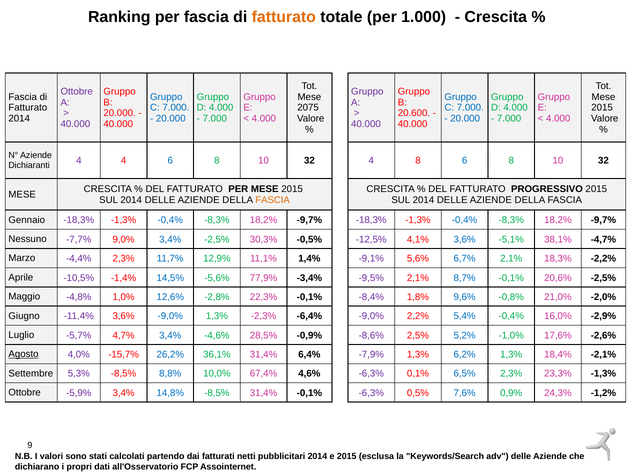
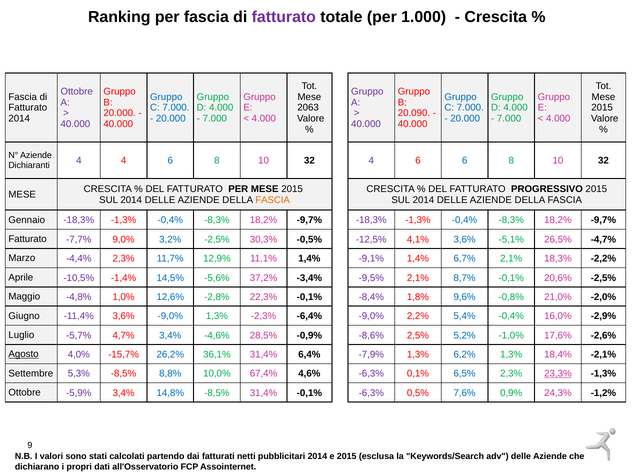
fatturato at (284, 17) colour: orange -> purple
2075: 2075 -> 2063
20.600: 20.600 -> 20.090
32 4 8: 8 -> 6
Nessuno at (28, 239): Nessuno -> Fatturato
9,0% 3,4%: 3,4% -> 3,2%
38,1%: 38,1% -> 26,5%
-9,1% 5,6%: 5,6% -> 1,4%
77,9%: 77,9% -> 37,2%
23,3% underline: none -> present
